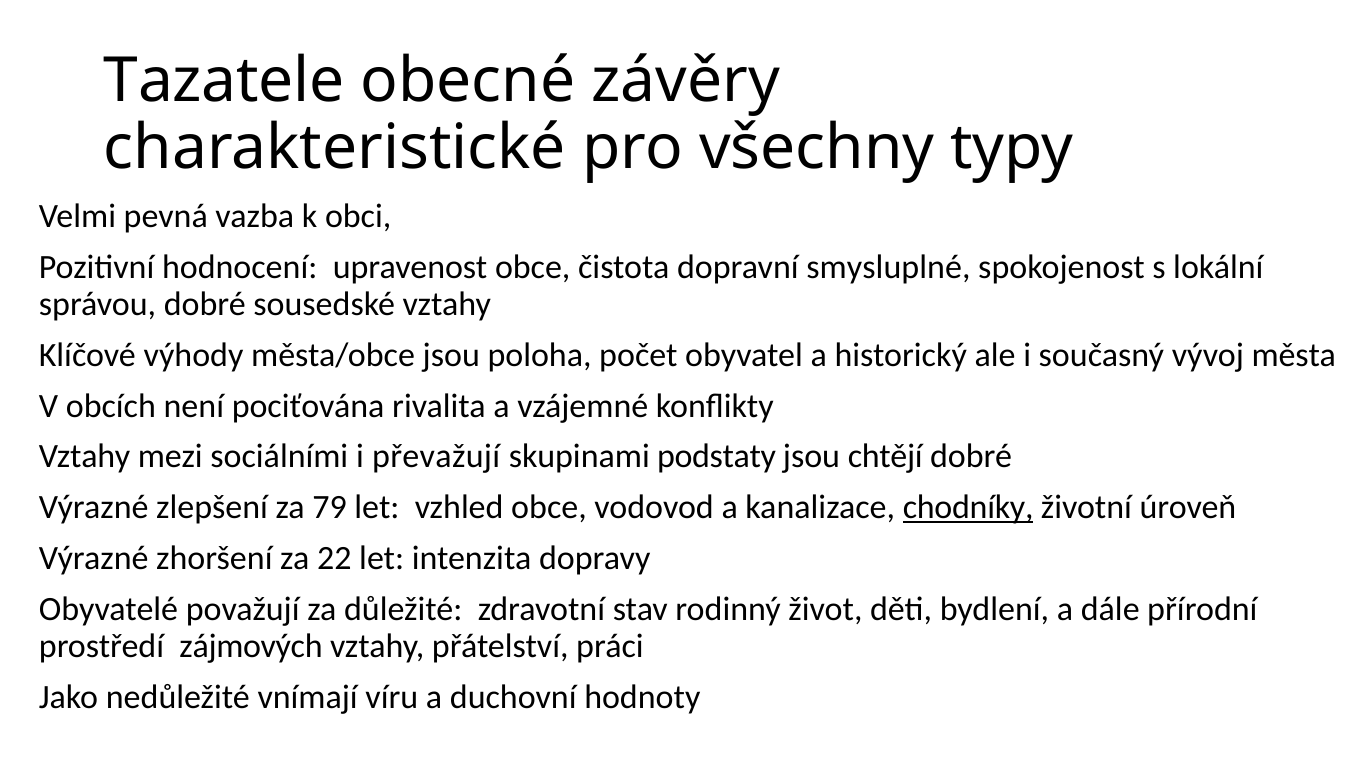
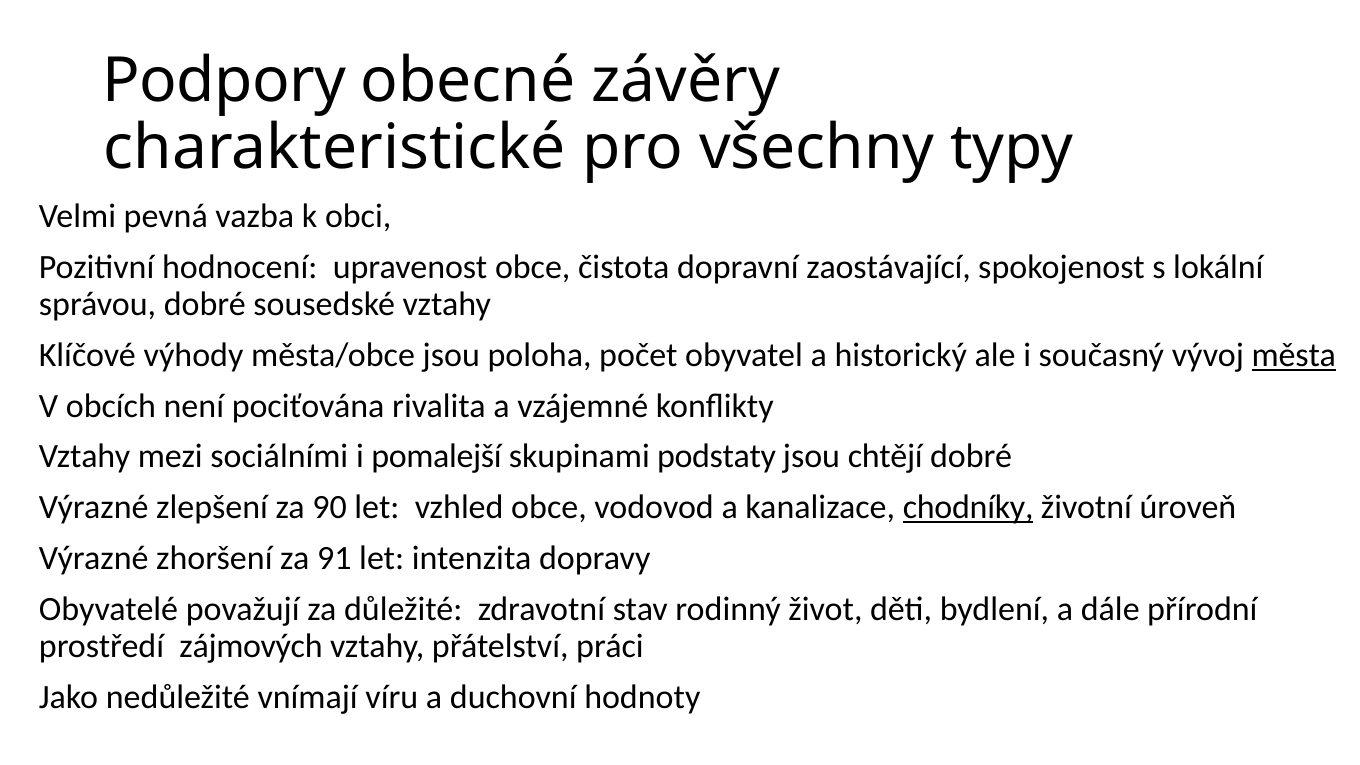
Tazatele: Tazatele -> Podpory
smysluplné: smysluplné -> zaostávající
města underline: none -> present
převažují: převažují -> pomalejší
79: 79 -> 90
22: 22 -> 91
